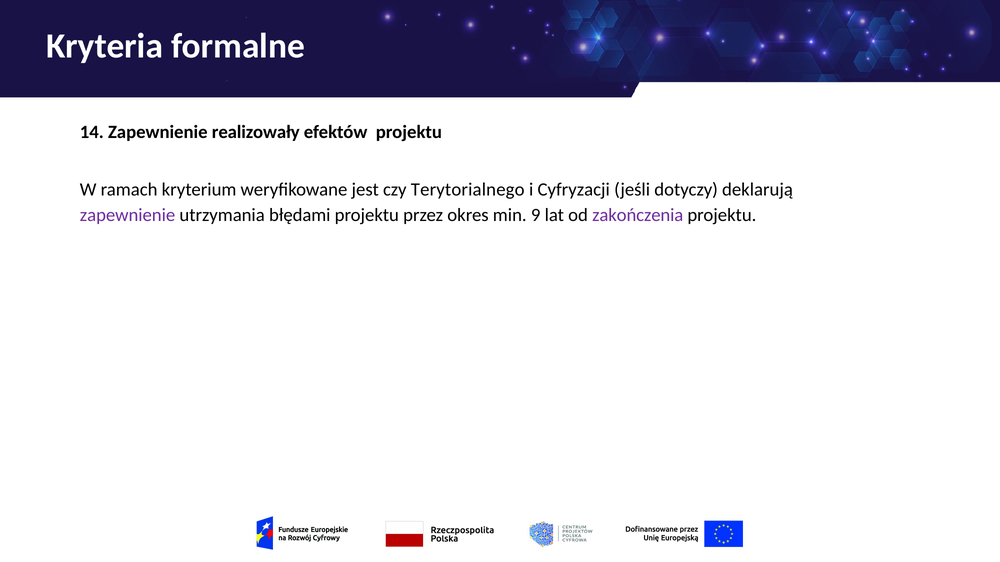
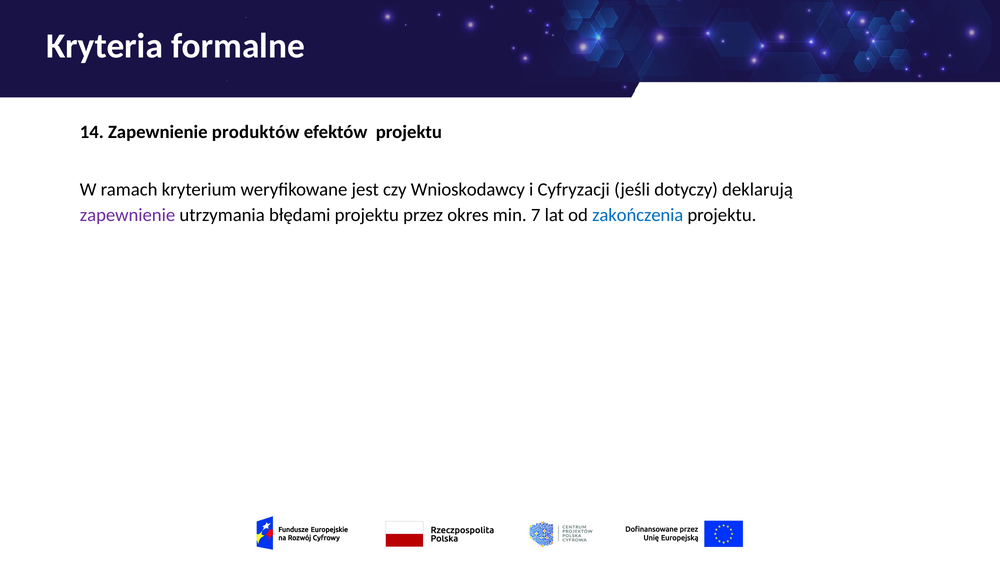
realizowały: realizowały -> produktów
Terytorialnego: Terytorialnego -> Wnioskodawcy
9: 9 -> 7
zakończenia colour: purple -> blue
